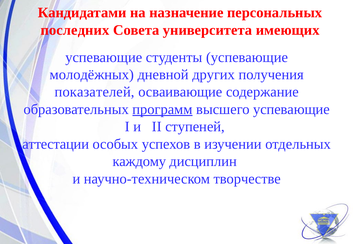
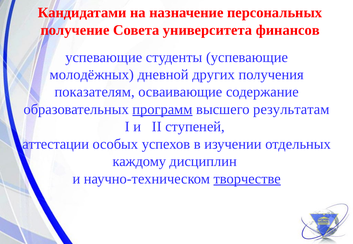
последних: последних -> получение
имеющих: имеющих -> финансов
показателей: показателей -> показателям
высшего успевающие: успевающие -> результатам
творчестве underline: none -> present
